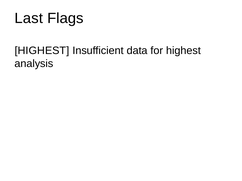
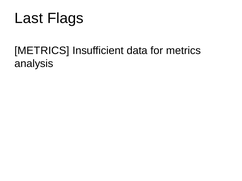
HIGHEST at (42, 51): HIGHEST -> METRICS
for highest: highest -> metrics
